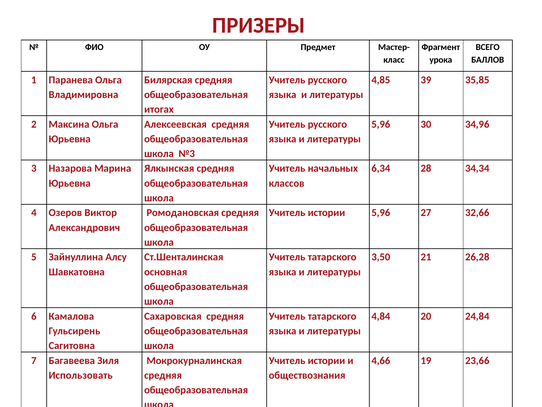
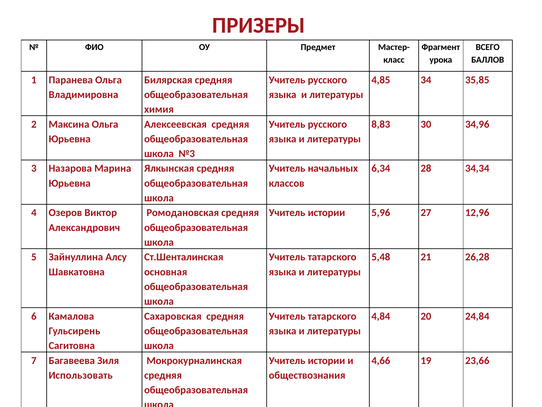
39: 39 -> 34
итогах: итогах -> химия
5,96 at (381, 124): 5,96 -> 8,83
32,66: 32,66 -> 12,96
3,50: 3,50 -> 5,48
